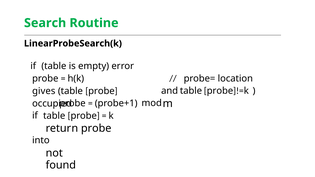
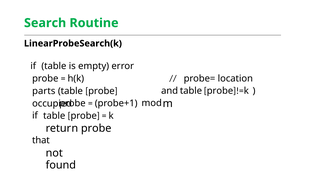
gives: gives -> parts
into: into -> that
